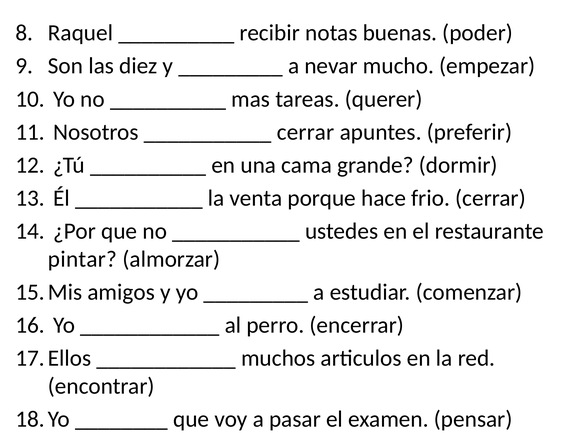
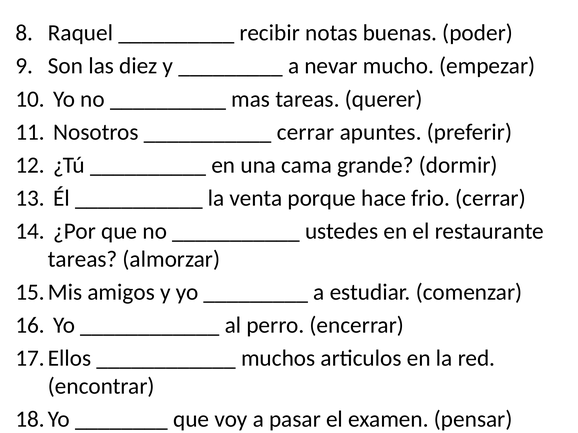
pintar at (82, 259): pintar -> tareas
